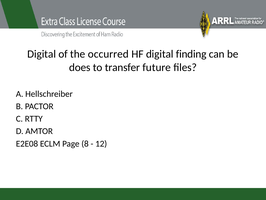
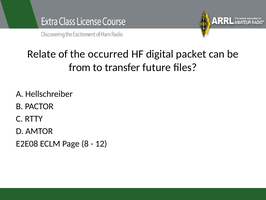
Digital at (42, 54): Digital -> Relate
finding: finding -> packet
does: does -> from
